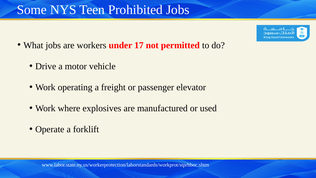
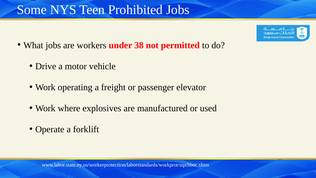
17: 17 -> 38
